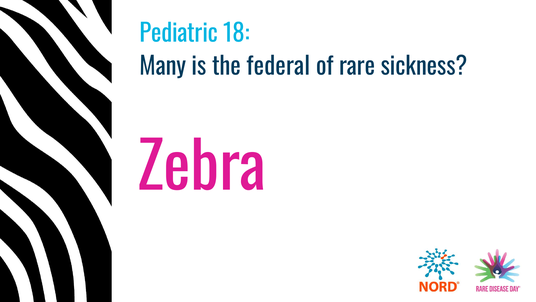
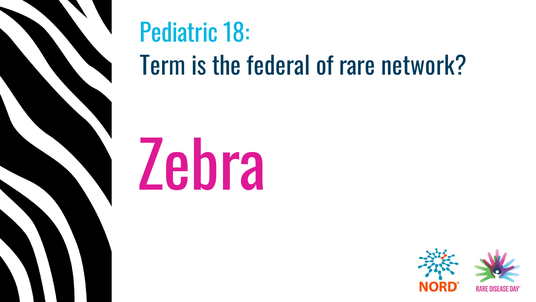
Many: Many -> Term
sickness: sickness -> network
